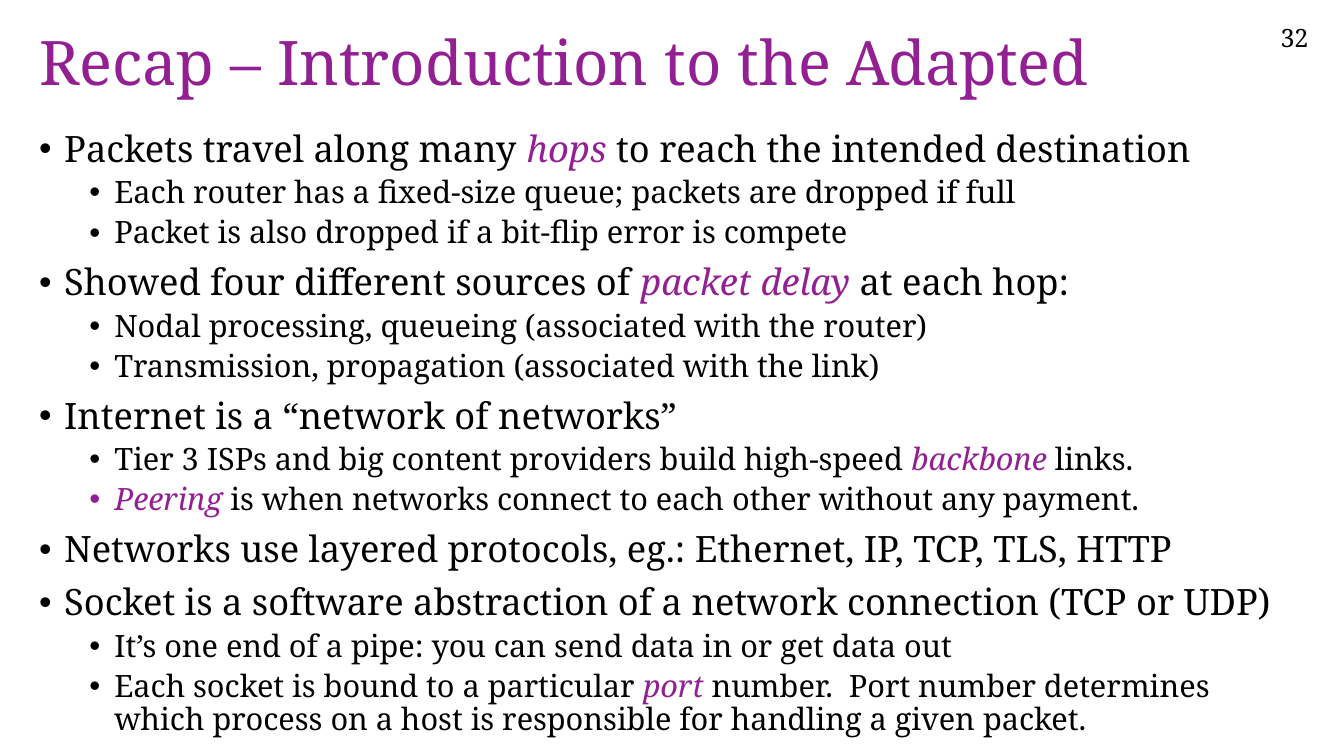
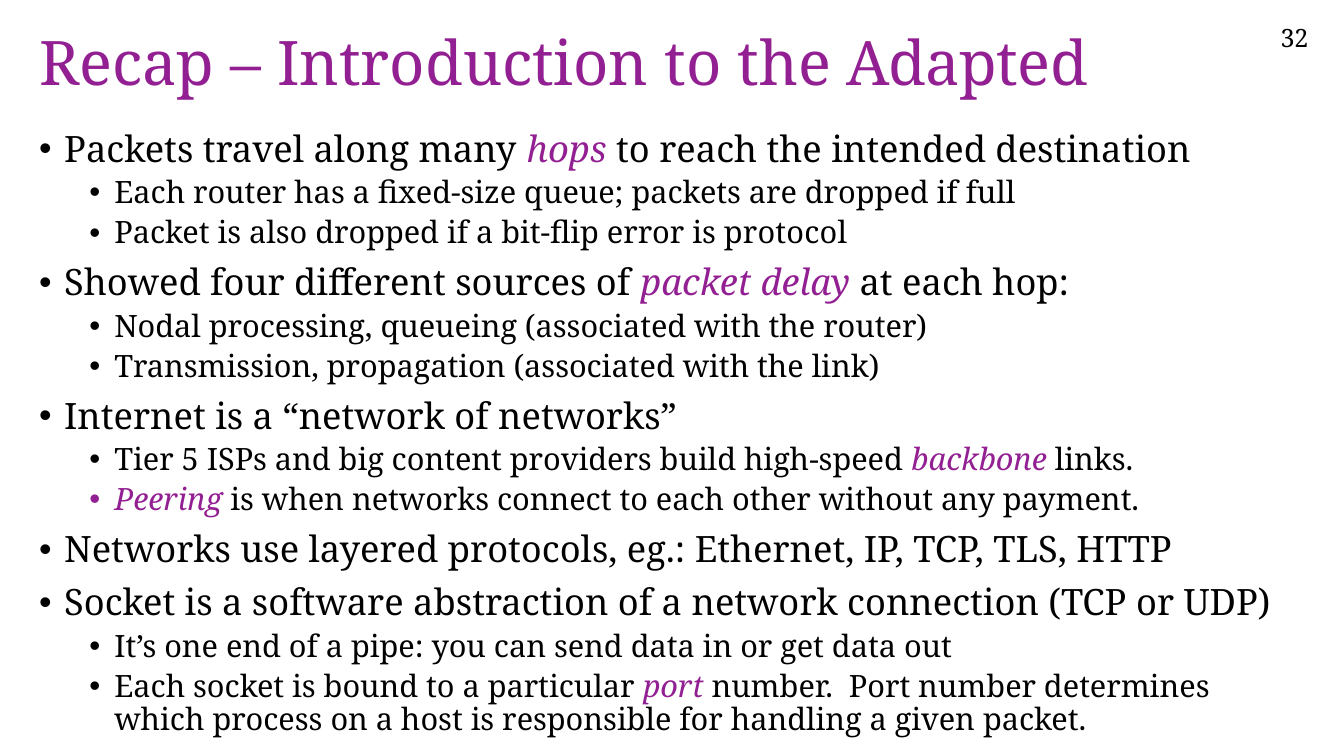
compete: compete -> protocol
3: 3 -> 5
